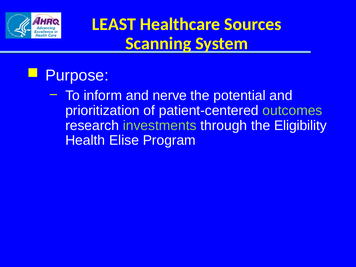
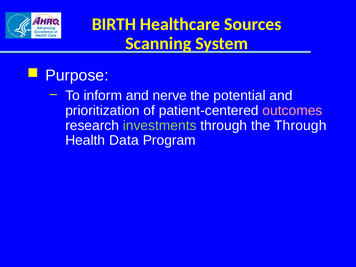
LEAST: LEAST -> BIRTH
outcomes colour: light green -> pink
the Eligibility: Eligibility -> Through
Elise: Elise -> Data
